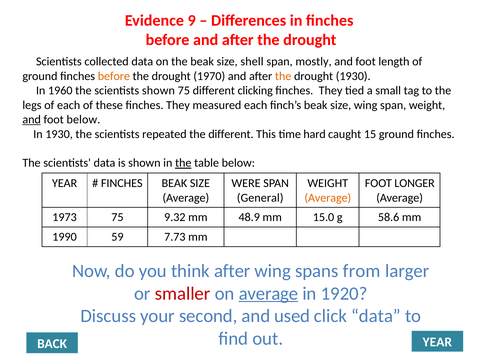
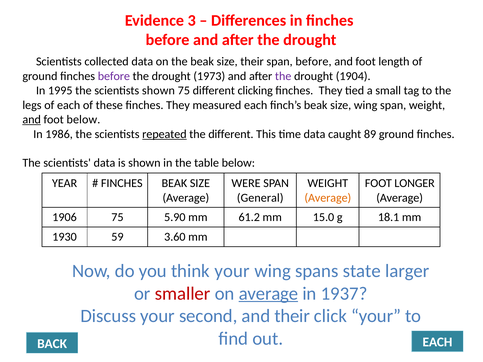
9: 9 -> 3
size shell: shell -> their
span mostly: mostly -> before
before at (114, 76) colour: orange -> purple
1970: 1970 -> 1973
the at (283, 76) colour: orange -> purple
drought 1930: 1930 -> 1904
1960: 1960 -> 1995
In 1930: 1930 -> 1986
repeated underline: none -> present
time hard: hard -> data
15: 15 -> 89
the at (183, 163) underline: present -> none
1973: 1973 -> 1906
9.32: 9.32 -> 5.90
48.9: 48.9 -> 61.2
58.6: 58.6 -> 18.1
1990: 1990 -> 1930
7.73: 7.73 -> 3.60
think after: after -> your
from: from -> state
1920: 1920 -> 1937
and used: used -> their
click data: data -> your
out YEAR: YEAR -> EACH
